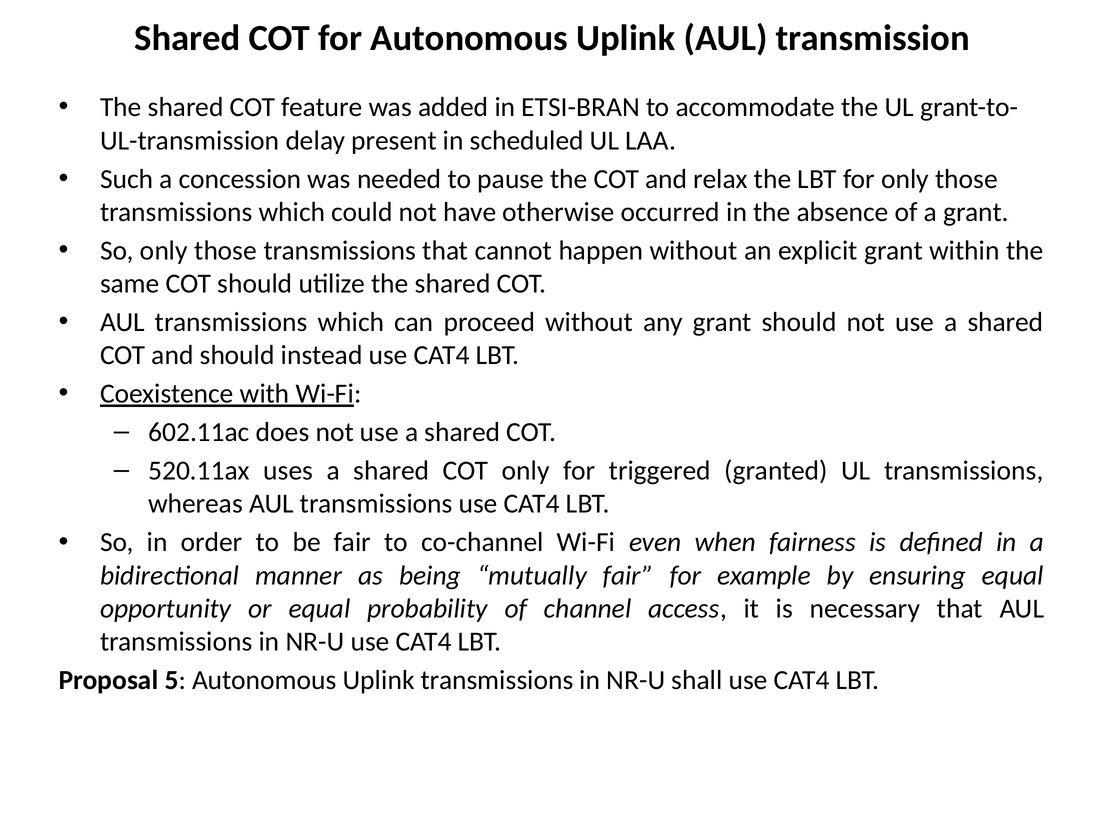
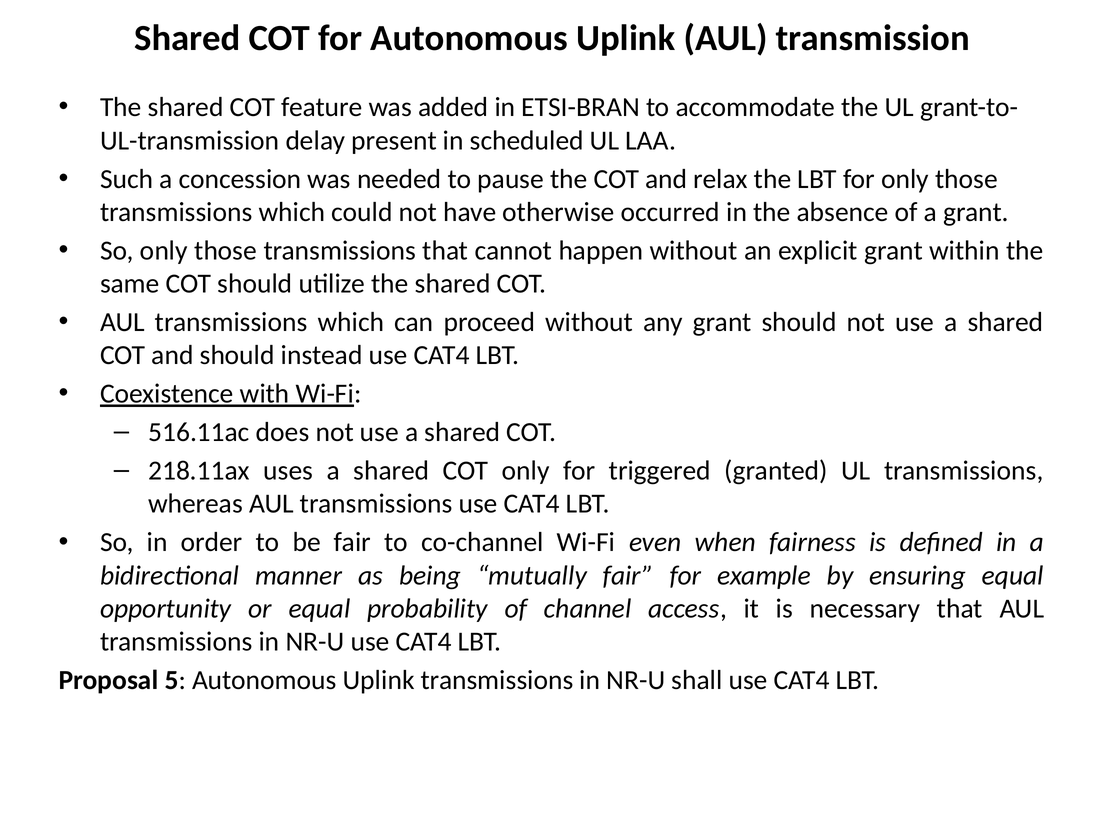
602.11ac: 602.11ac -> 516.11ac
520.11ax: 520.11ax -> 218.11ax
